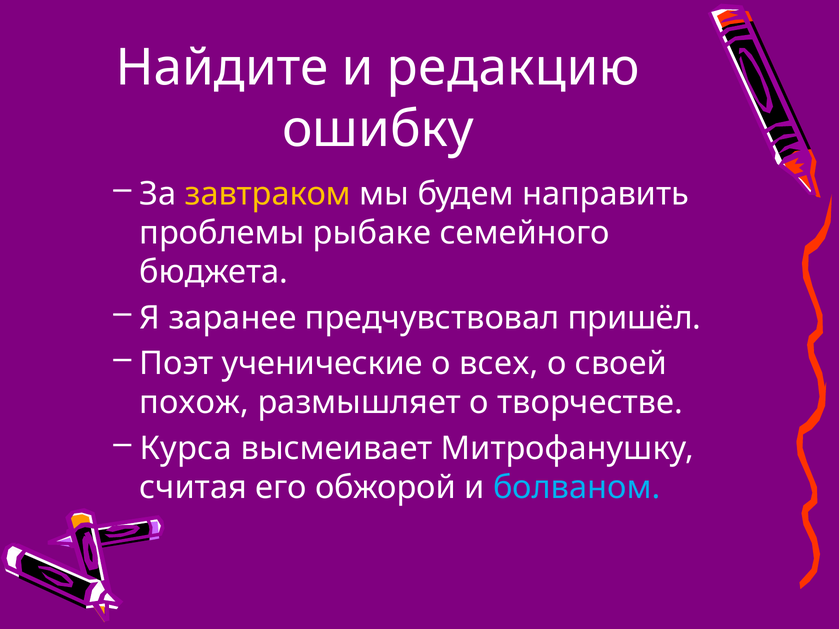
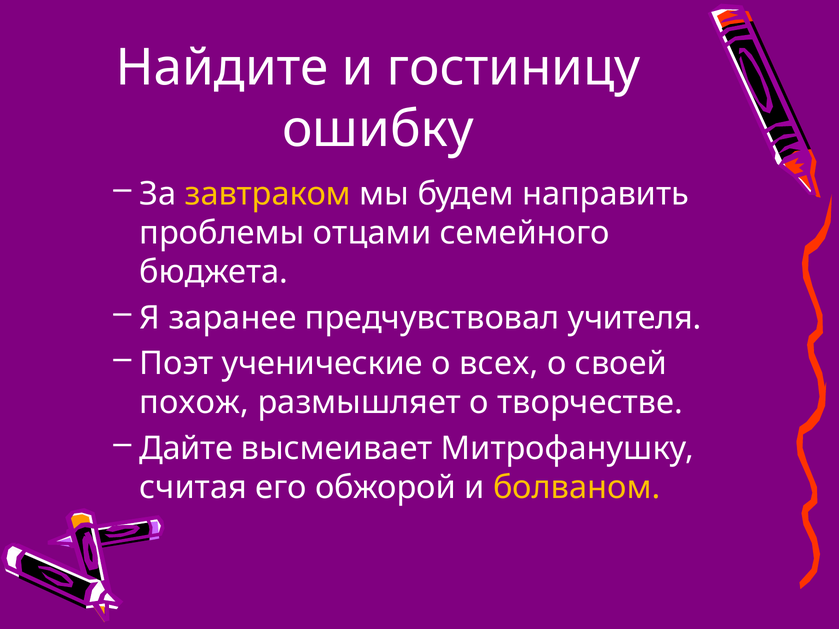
редакцию: редакцию -> гостиницу
рыбаке: рыбаке -> отцами
пришёл: пришёл -> учителя
Курса: Курса -> Дайте
болваном colour: light blue -> yellow
